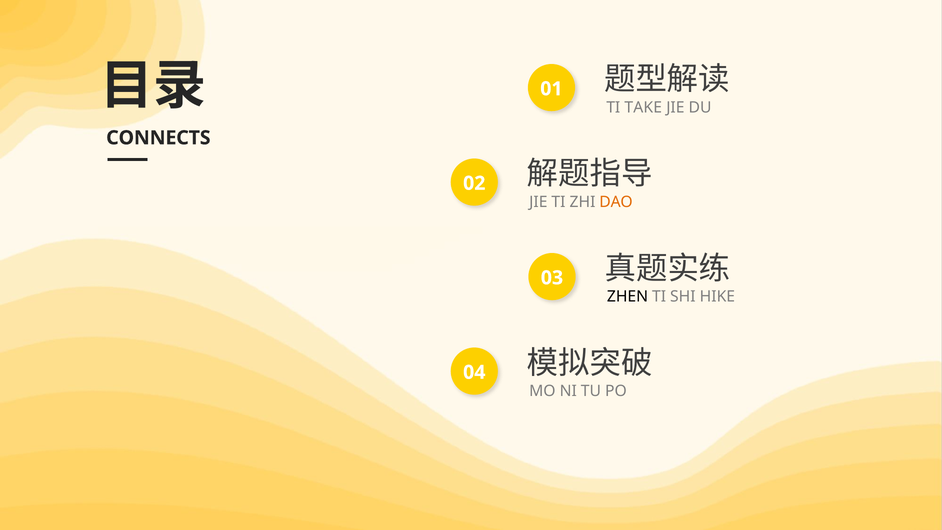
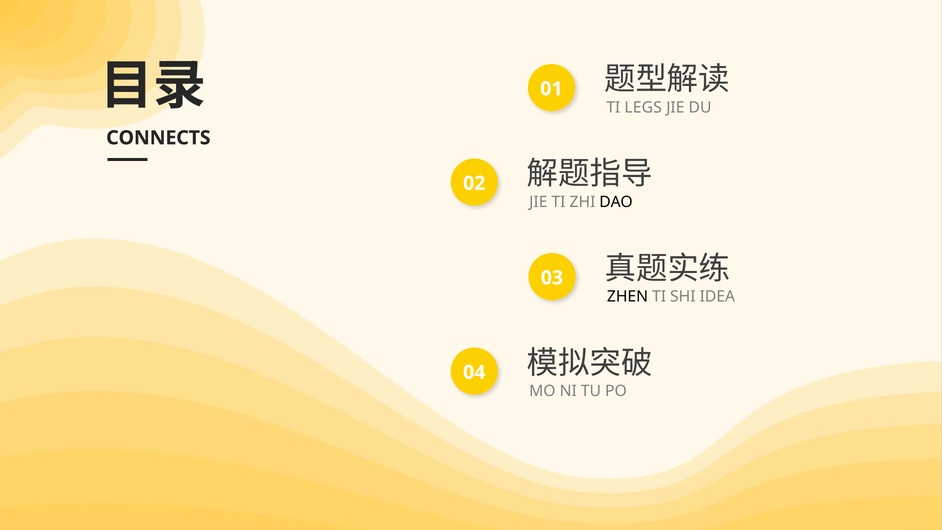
TAKE: TAKE -> LEGS
DAO colour: orange -> black
HIKE: HIKE -> IDEA
